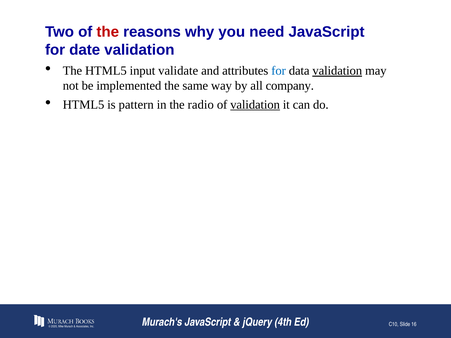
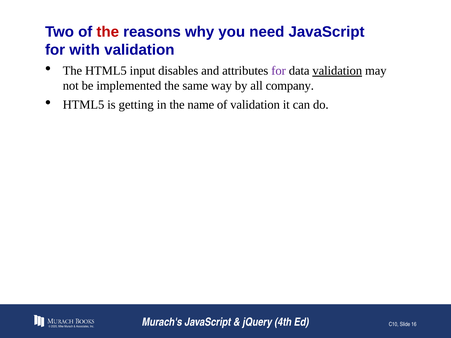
date: date -> with
validate: validate -> disables
for at (279, 71) colour: blue -> purple
pattern: pattern -> getting
radio: radio -> name
validation at (255, 105) underline: present -> none
